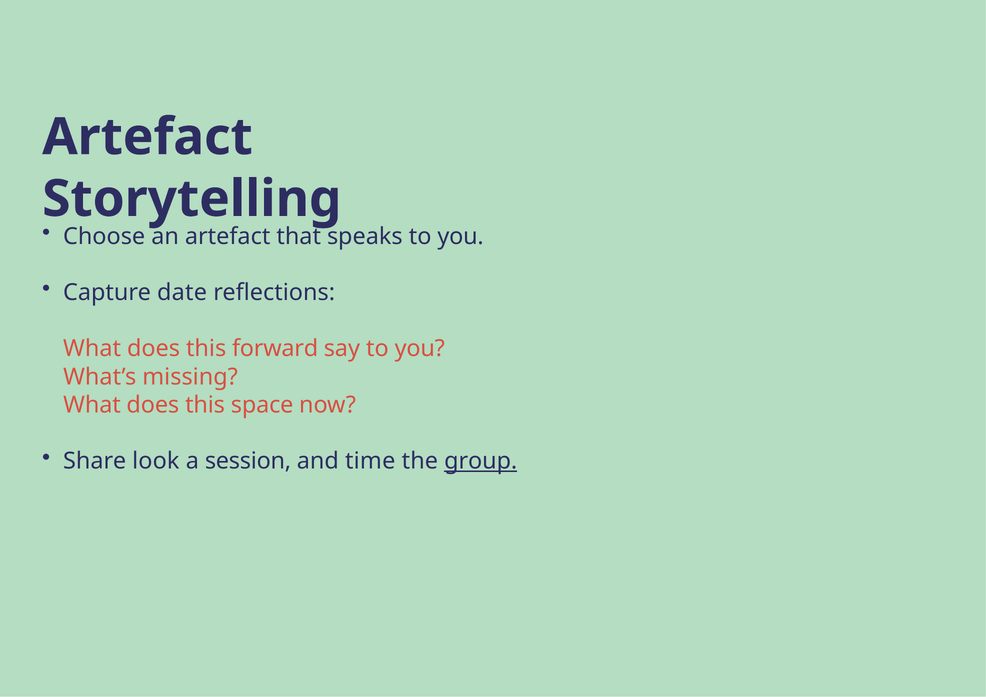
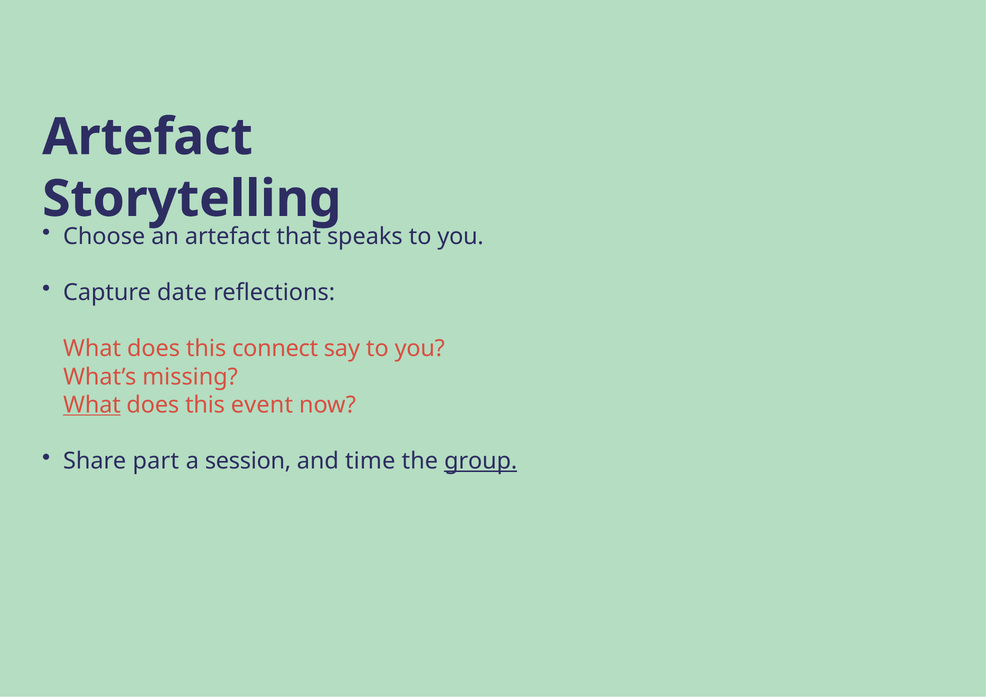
forward: forward -> connect
What at (92, 405) underline: none -> present
space: space -> event
look: look -> part
